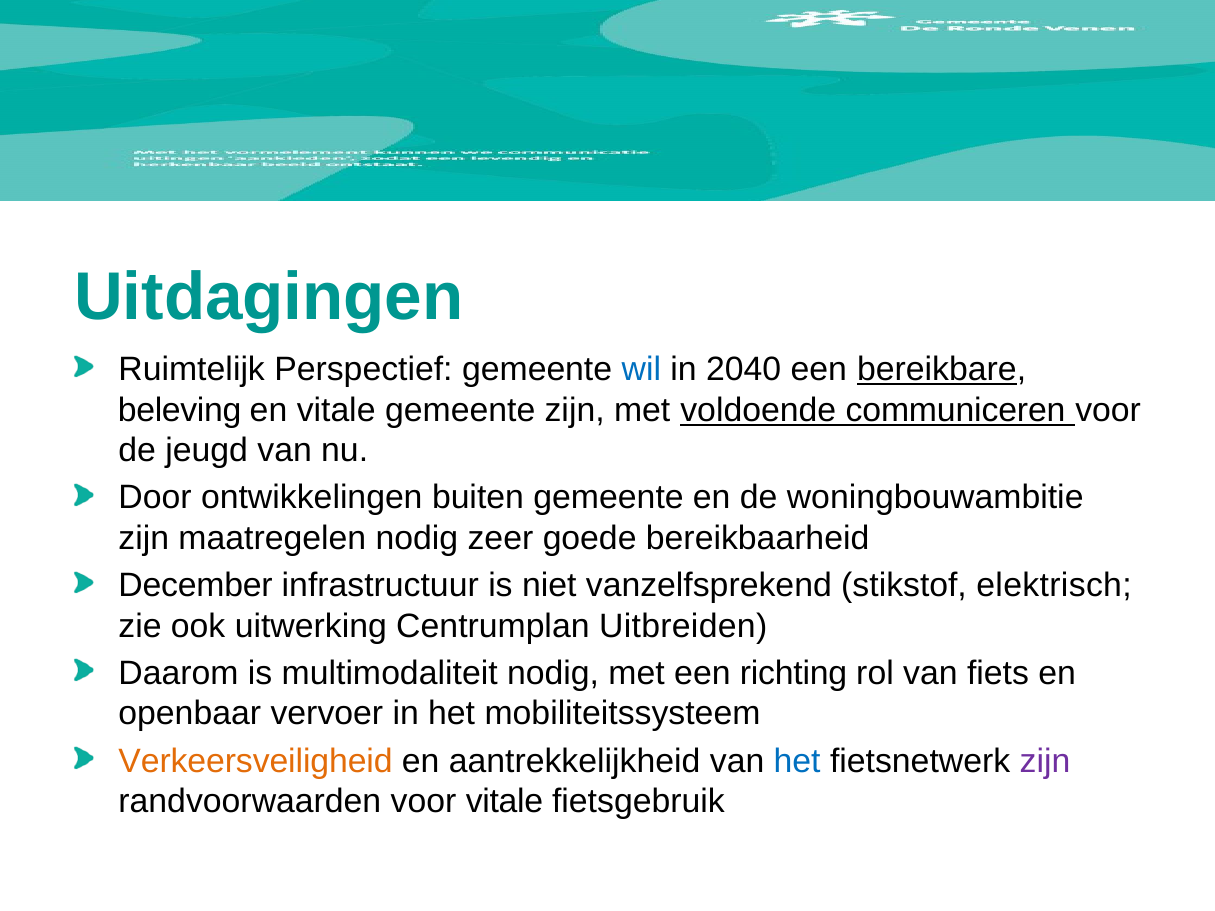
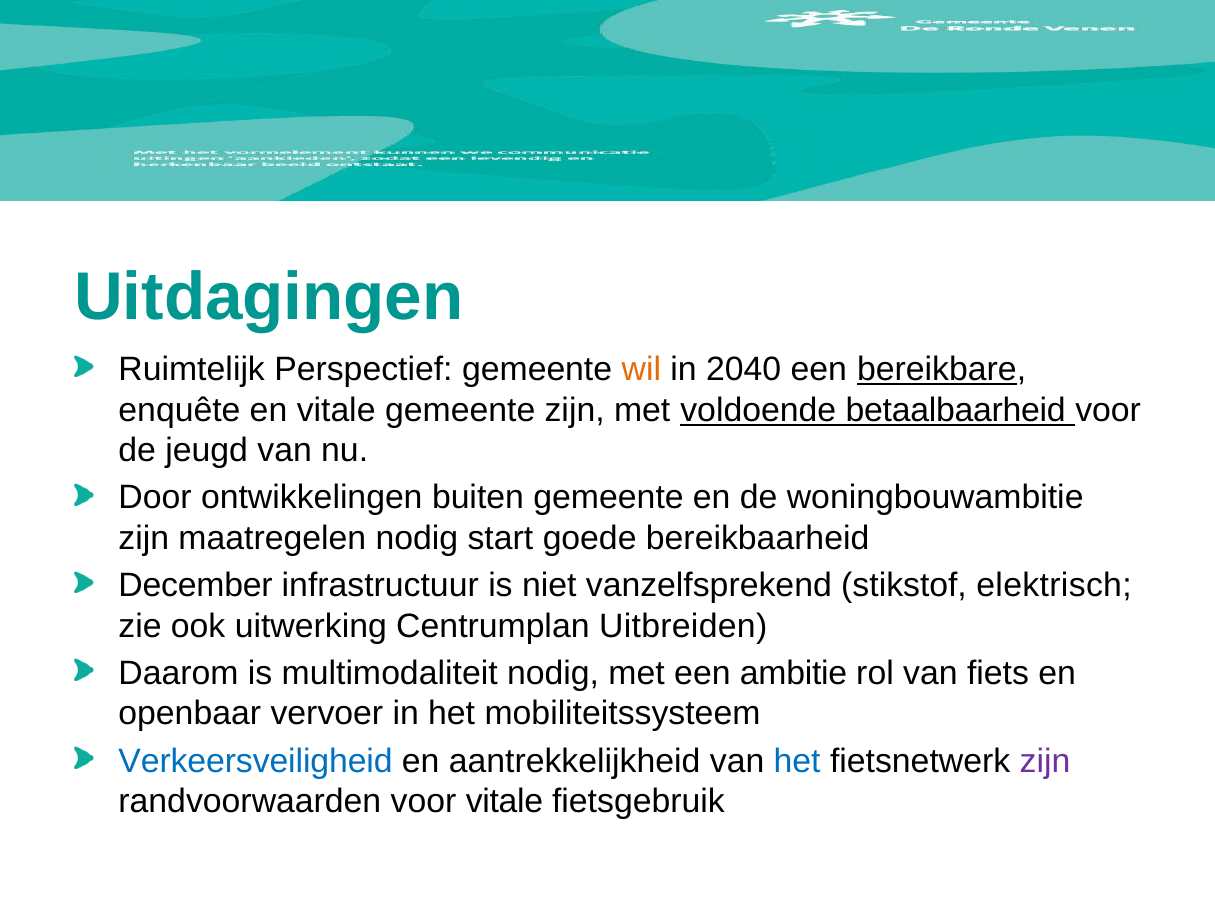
wil colour: blue -> orange
beleving: beleving -> enquête
communiceren: communiceren -> betaalbaarheid
zeer: zeer -> start
richting: richting -> ambitie
Verkeersveiligheid colour: orange -> blue
